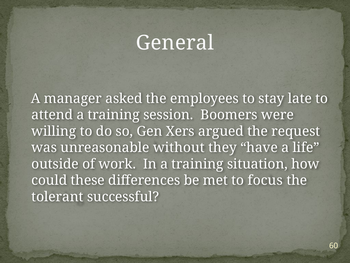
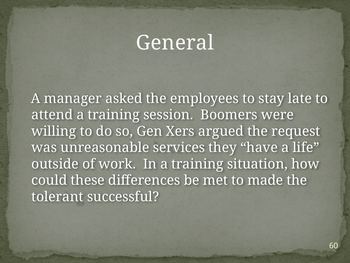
without: without -> services
focus: focus -> made
